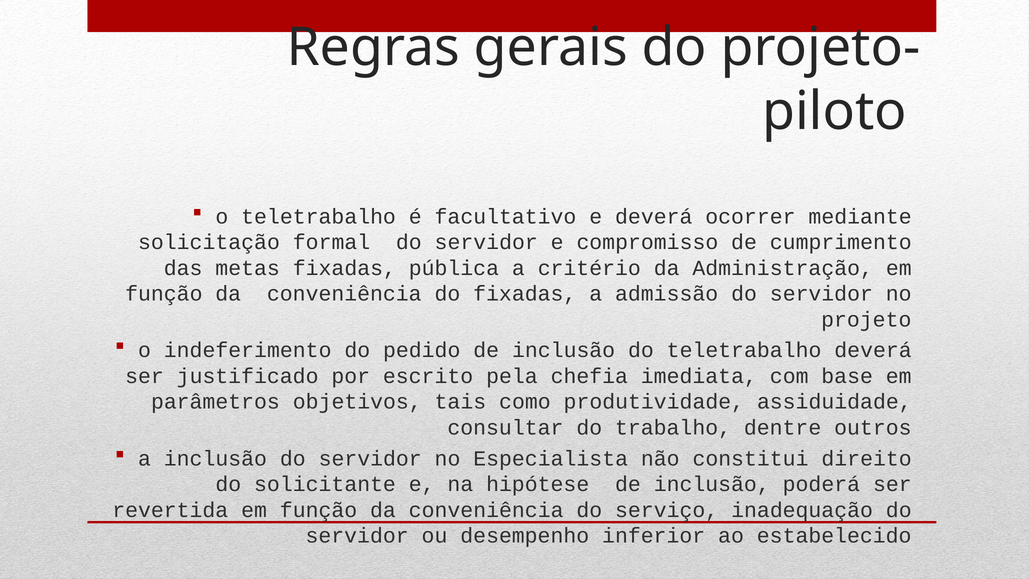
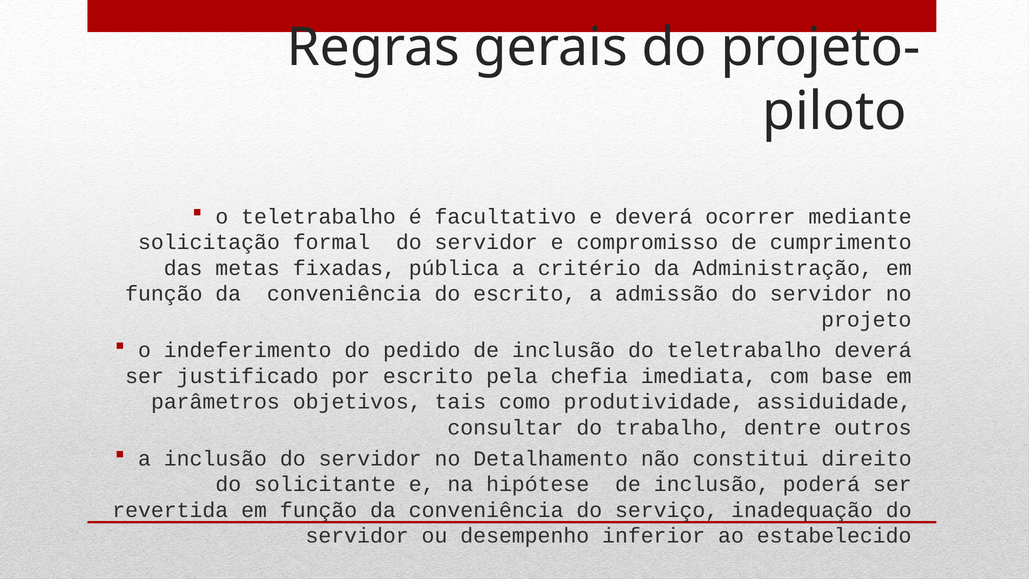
do fixadas: fixadas -> escrito
Especialista: Especialista -> Detalhamento
